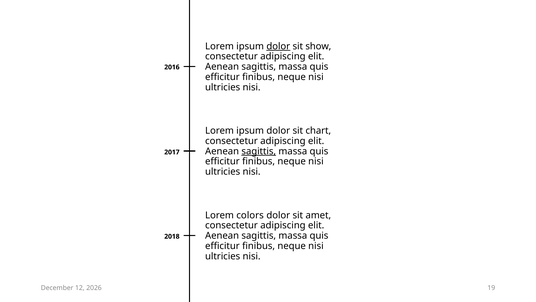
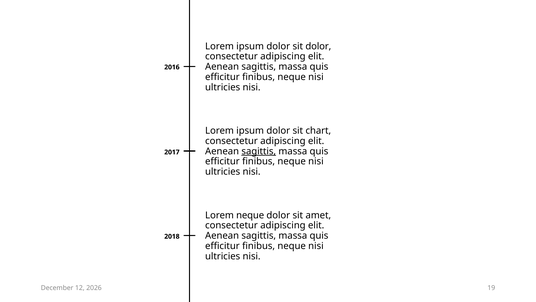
dolor at (278, 46) underline: present -> none
sit show: show -> dolor
Lorem colors: colors -> neque
